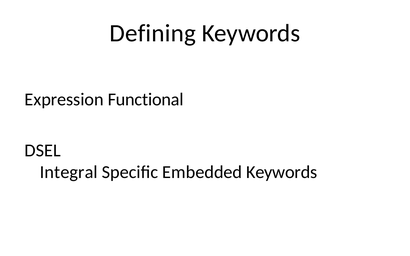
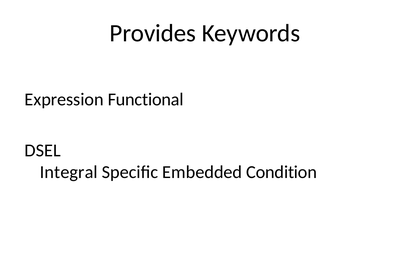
Defining: Defining -> Provides
Embedded Keywords: Keywords -> Condition
